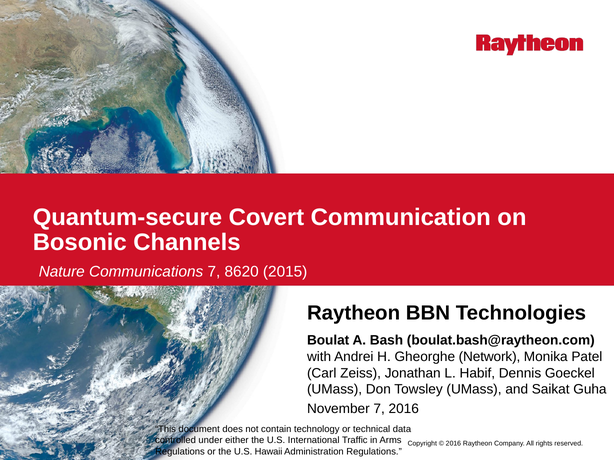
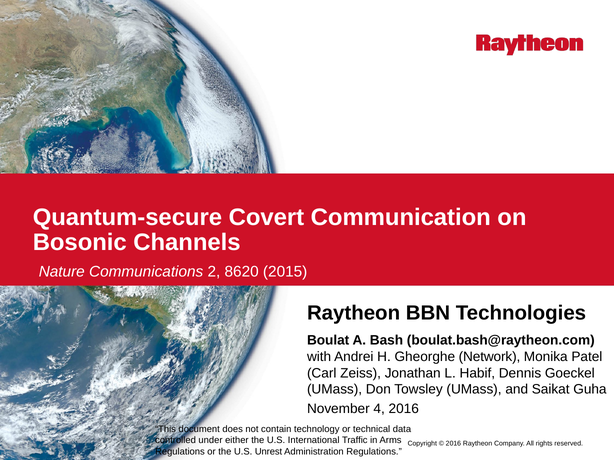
Communications 7: 7 -> 2
November 7: 7 -> 4
Hawaii: Hawaii -> Unrest
